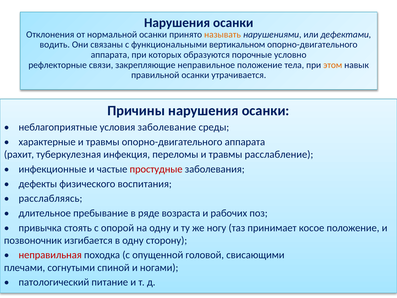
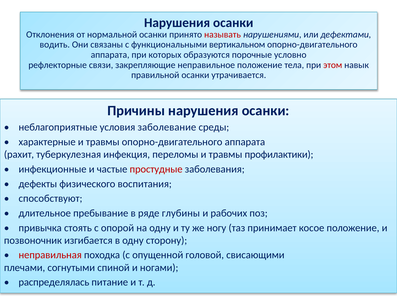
называть colour: orange -> red
этом colour: orange -> red
расслабление: расслабление -> профилактики
расслабляясь: расслабляясь -> способствуют
возраста: возраста -> глубины
патологический: патологический -> распределялась
